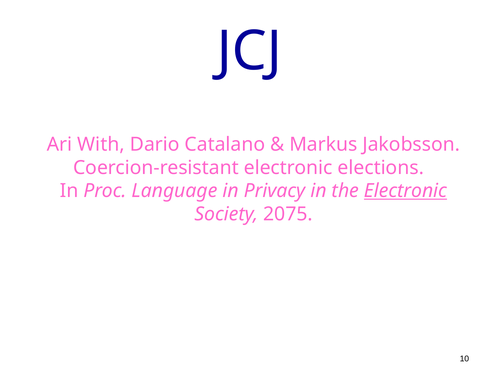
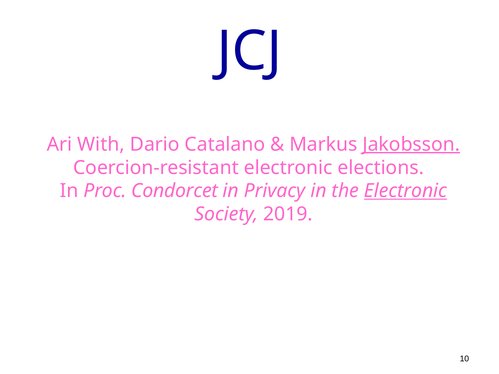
Jakobsson underline: none -> present
Language: Language -> Condorcet
2075: 2075 -> 2019
